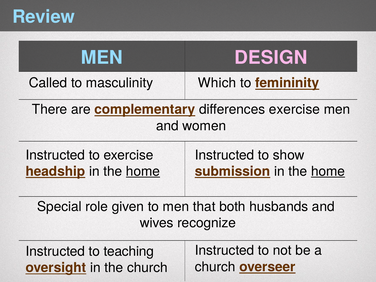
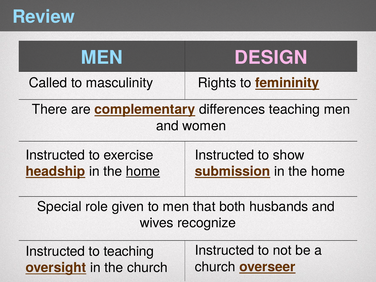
Which: Which -> Rights
differences exercise: exercise -> teaching
home at (328, 171) underline: present -> none
